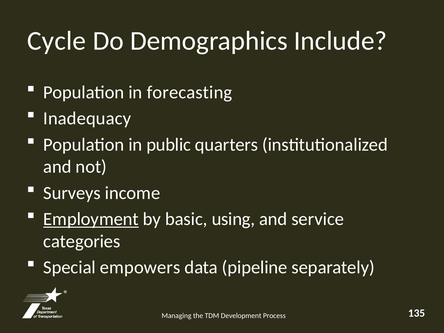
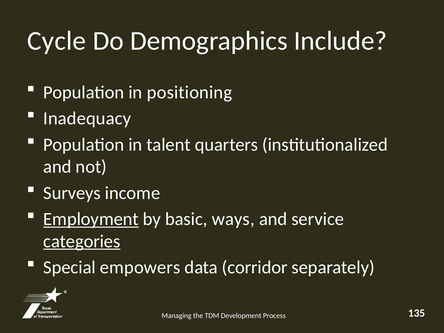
forecasting: forecasting -> positioning
public: public -> talent
using: using -> ways
categories underline: none -> present
pipeline: pipeline -> corridor
